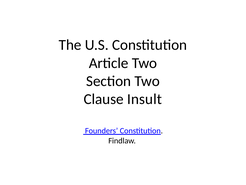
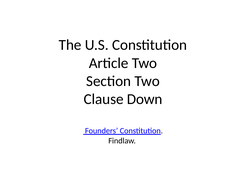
Insult: Insult -> Down
